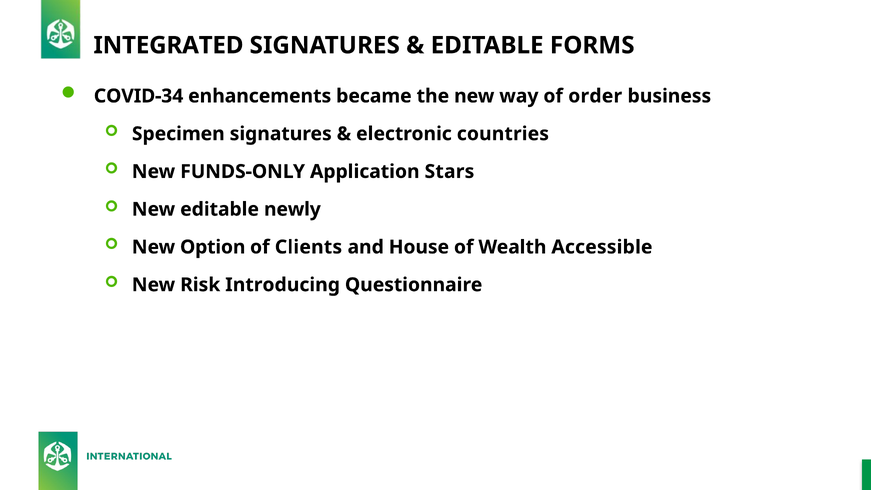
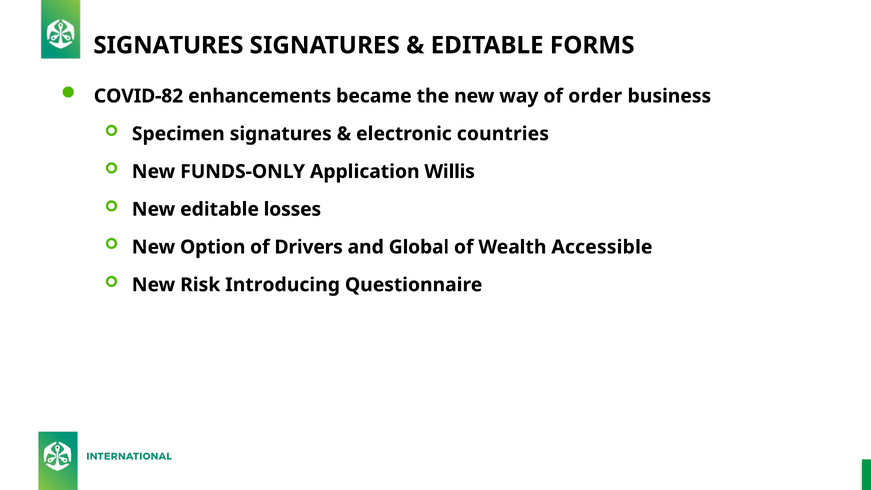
INTEGRATED at (168, 45): INTEGRATED -> SIGNATURES
COVID-34: COVID-34 -> COVID-82
Stars: Stars -> Willis
newly: newly -> losses
Clients: Clients -> Drivers
House: House -> Global
